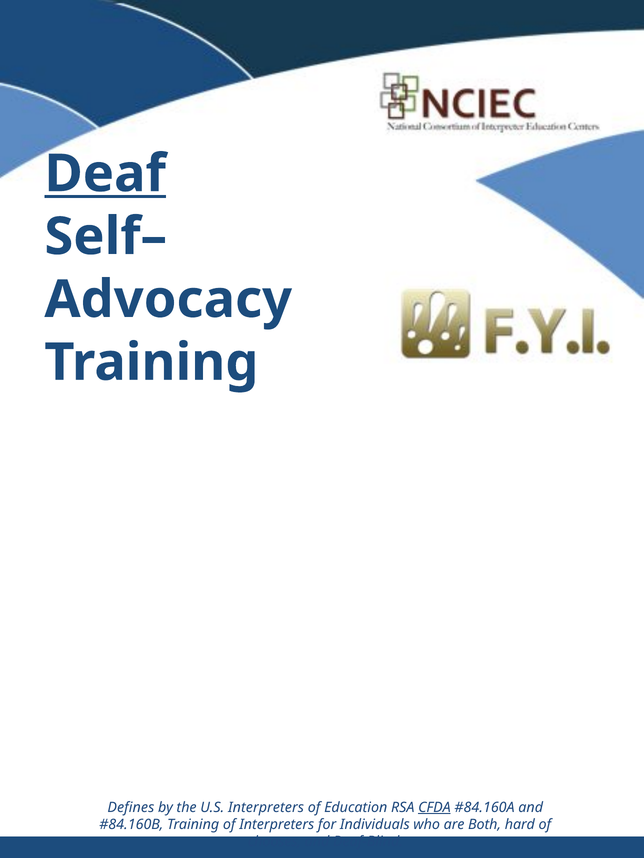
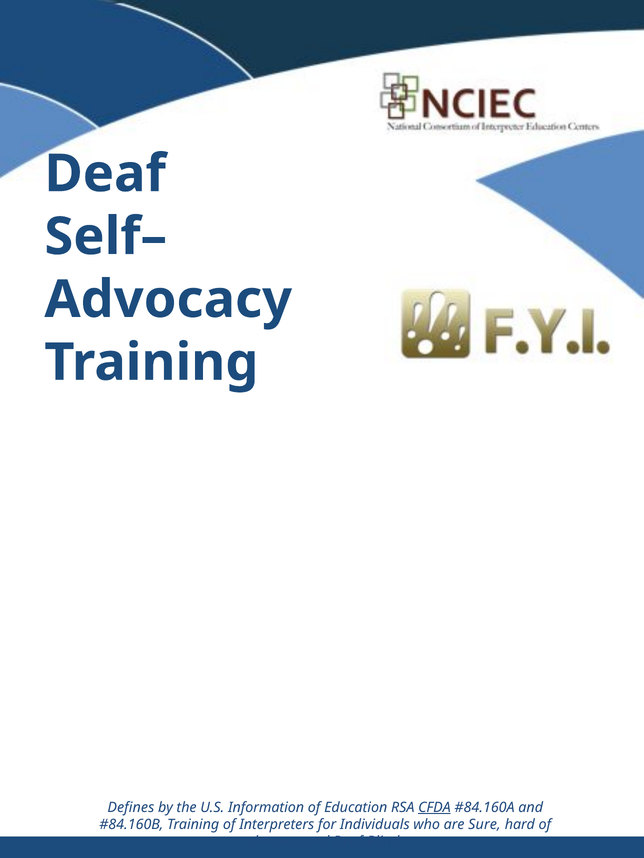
Deaf underline: present -> none
U.S Interpreters: Interpreters -> Information
Both: Both -> Sure
